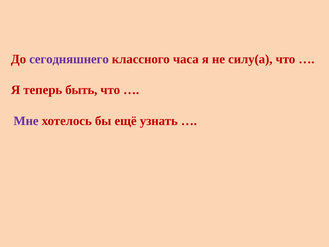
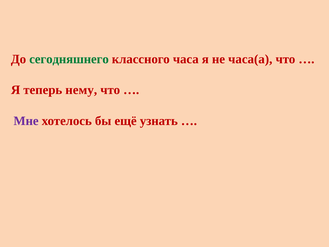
сегодняшнего colour: purple -> green
силу(а: силу(а -> часа(а
быть: быть -> нему
